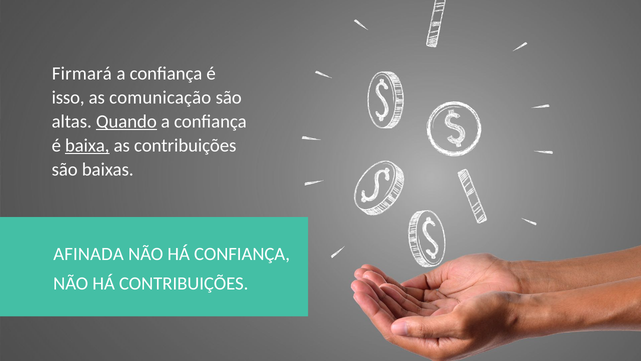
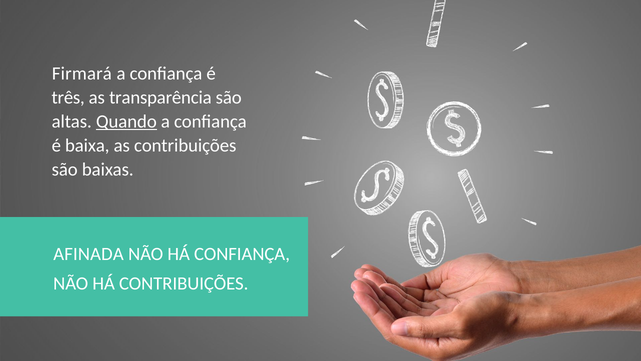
isso: isso -> três
comunicação: comunicação -> transparência
baixa underline: present -> none
